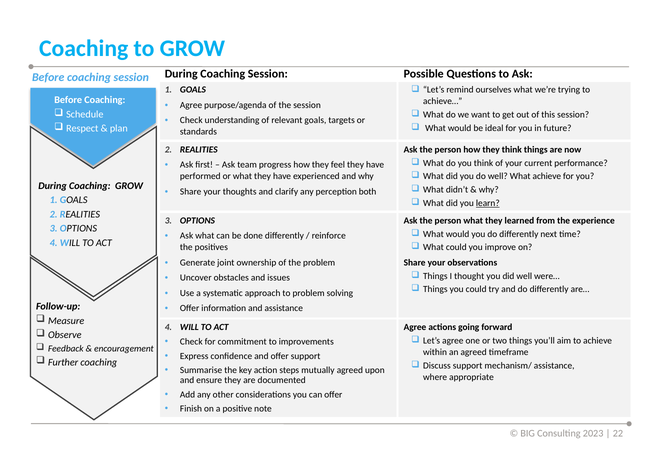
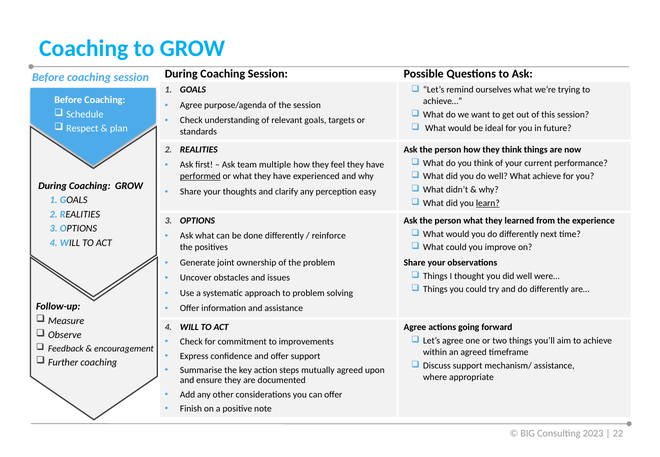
progress: progress -> multiple
performed underline: none -> present
both: both -> easy
